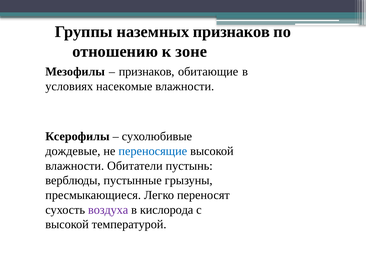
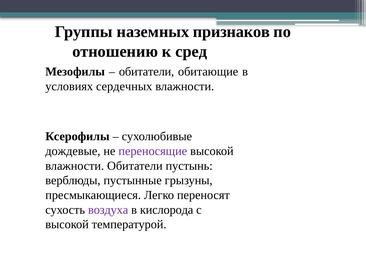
зоне: зоне -> сред
признаков at (147, 72): признаков -> обитатели
насекомые: насекомые -> сердечных
переносящие colour: blue -> purple
